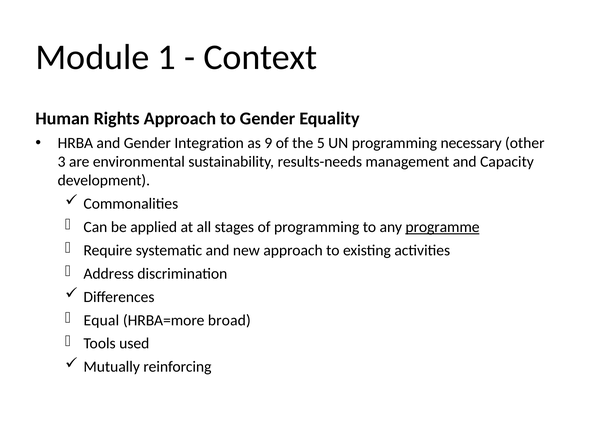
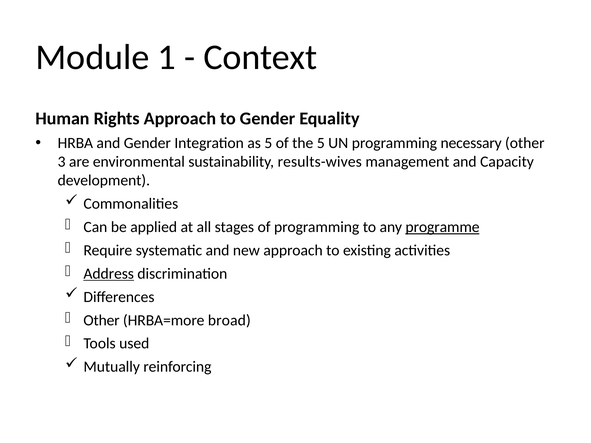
as 9: 9 -> 5
results-needs: results-needs -> results-wives
Address underline: none -> present
Equal at (101, 320): Equal -> Other
